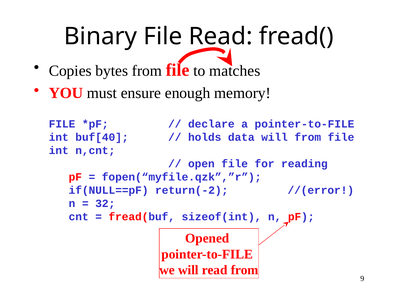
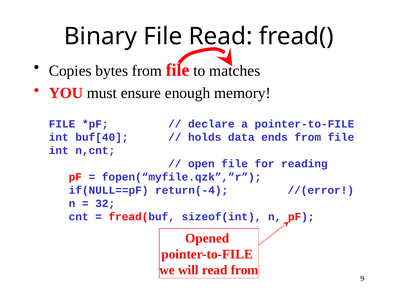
data will: will -> ends
return(-2: return(-2 -> return(-4
